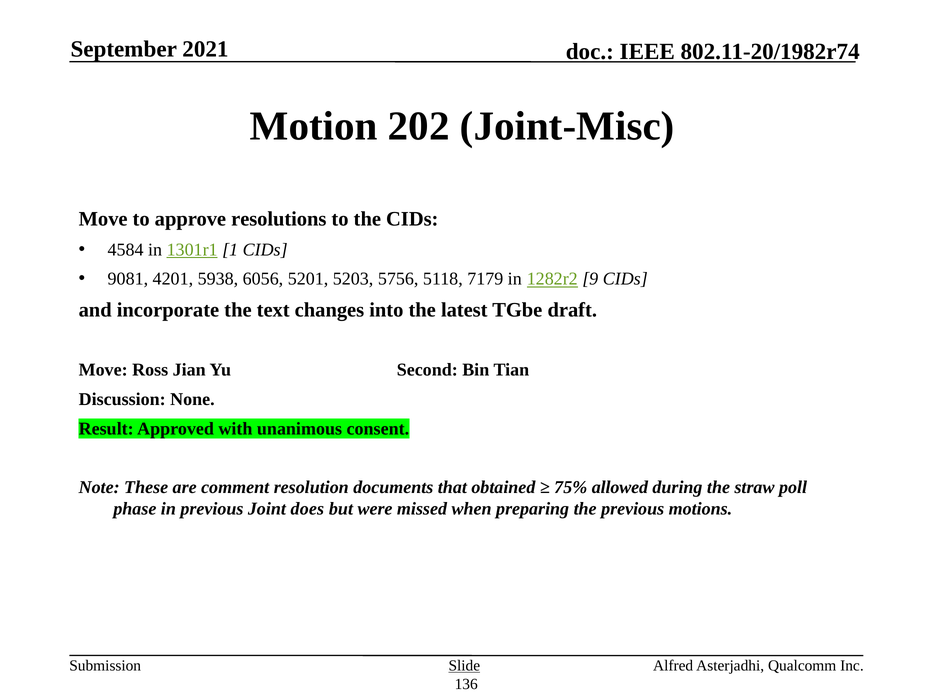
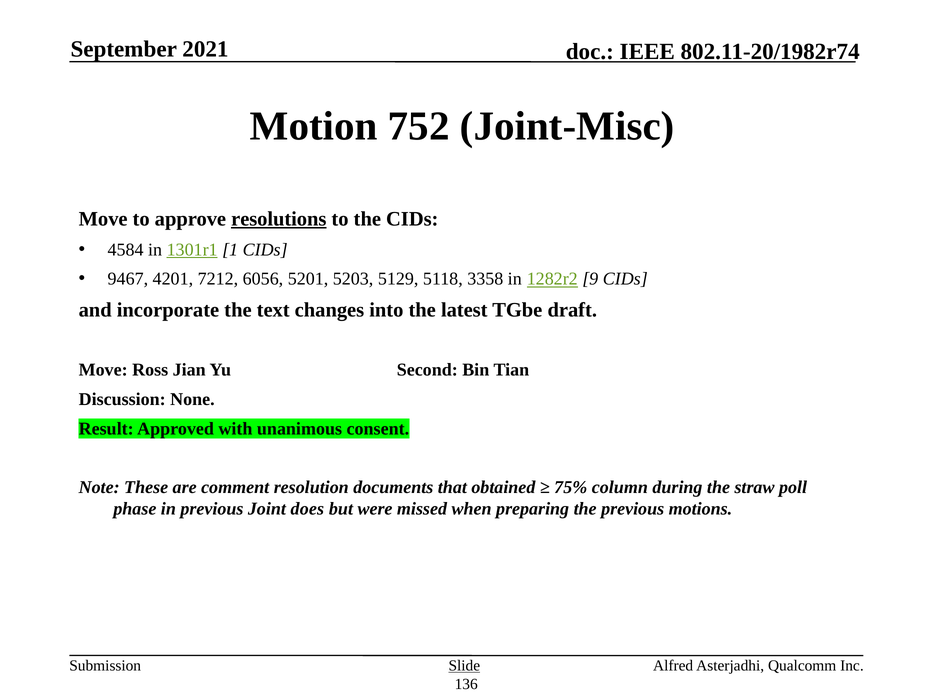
202: 202 -> 752
resolutions underline: none -> present
9081: 9081 -> 9467
5938: 5938 -> 7212
5756: 5756 -> 5129
7179: 7179 -> 3358
allowed: allowed -> column
